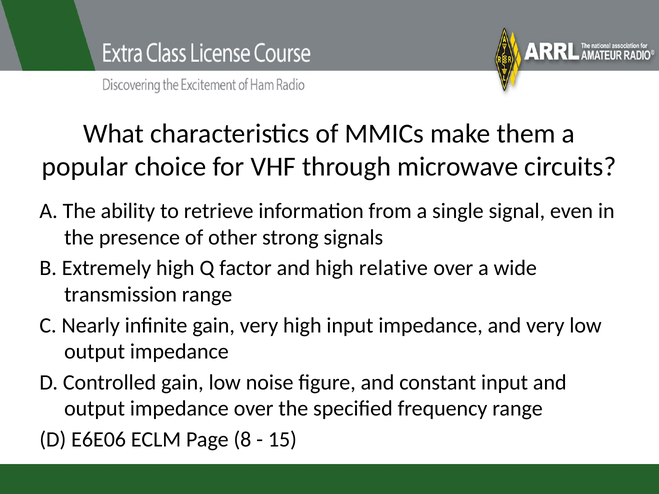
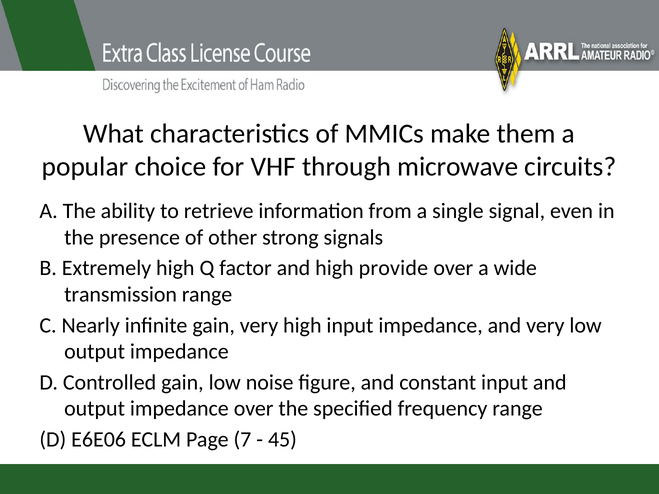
relative: relative -> provide
8: 8 -> 7
15: 15 -> 45
